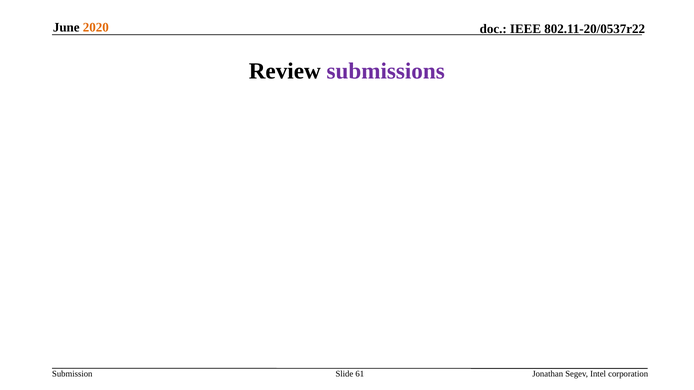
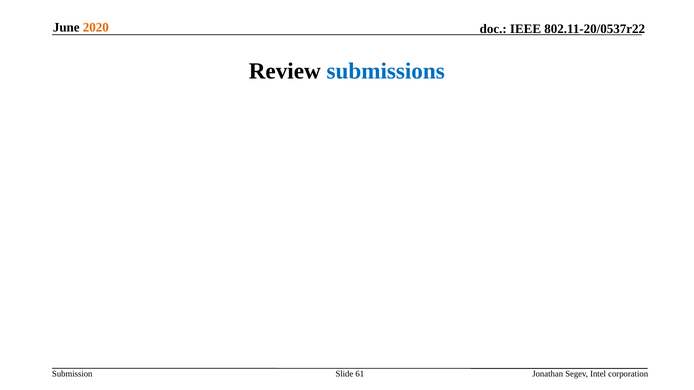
submissions colour: purple -> blue
